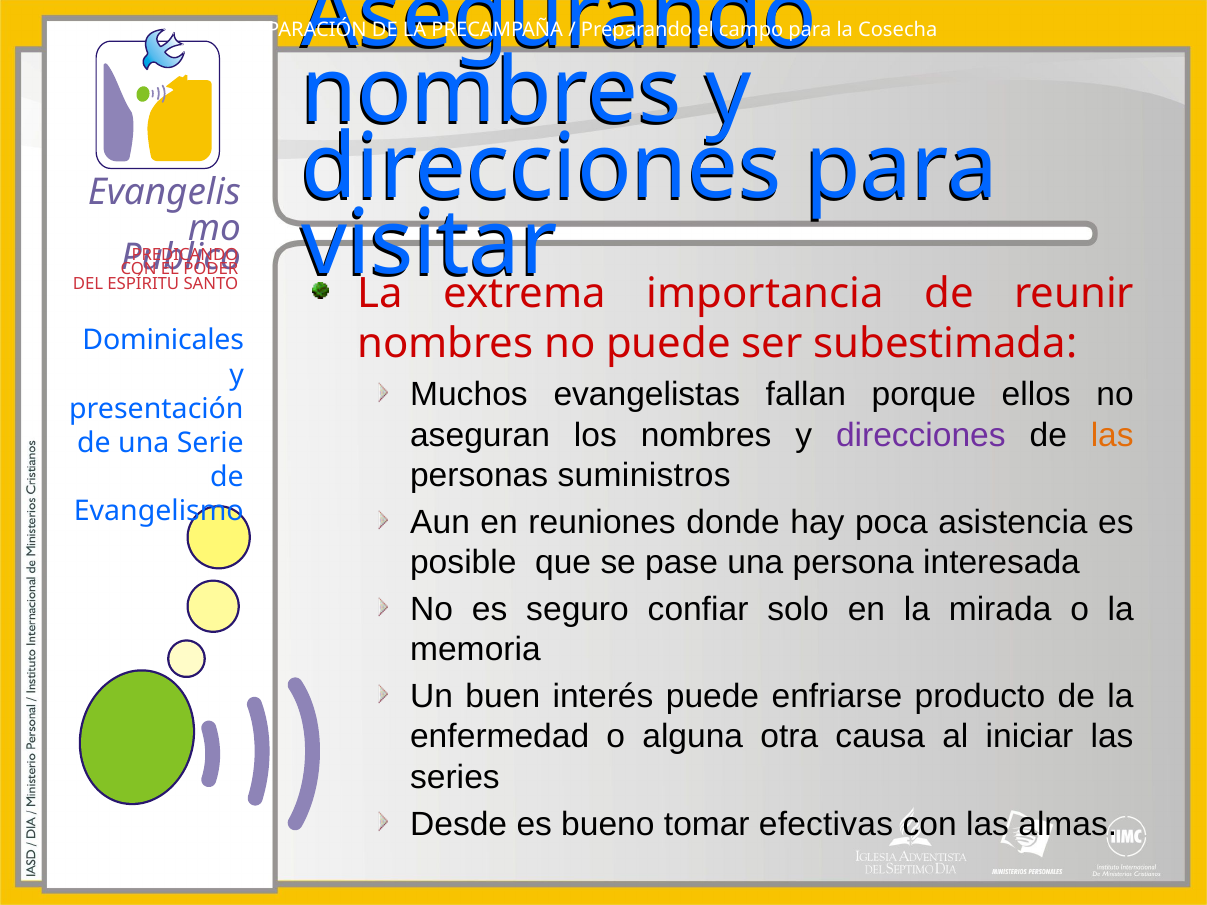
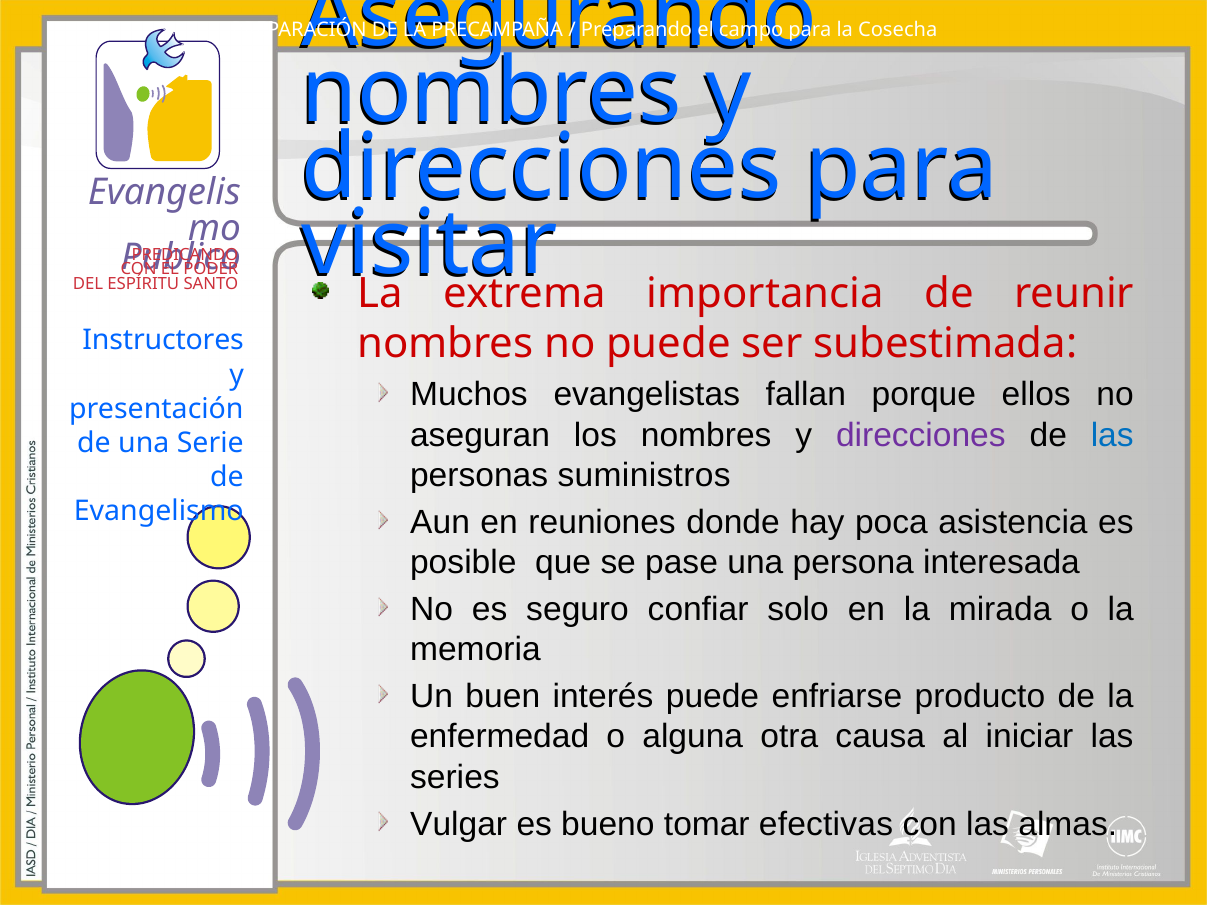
Dominicales: Dominicales -> Instructores
las at (1112, 435) colour: orange -> blue
Desde: Desde -> Vulgar
